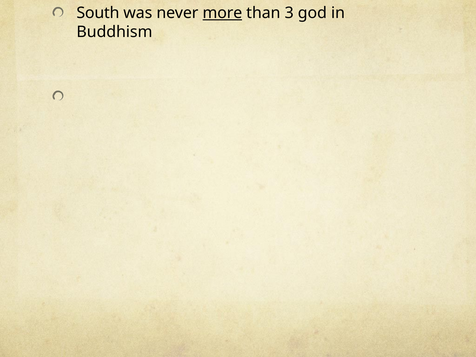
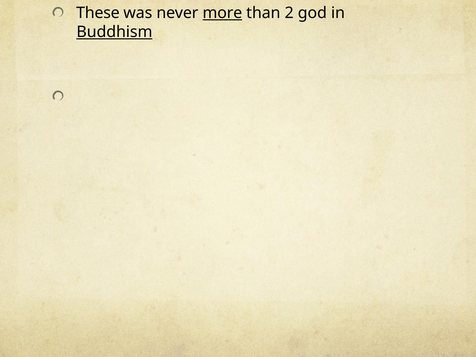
South: South -> These
3: 3 -> 2
Buddhism underline: none -> present
